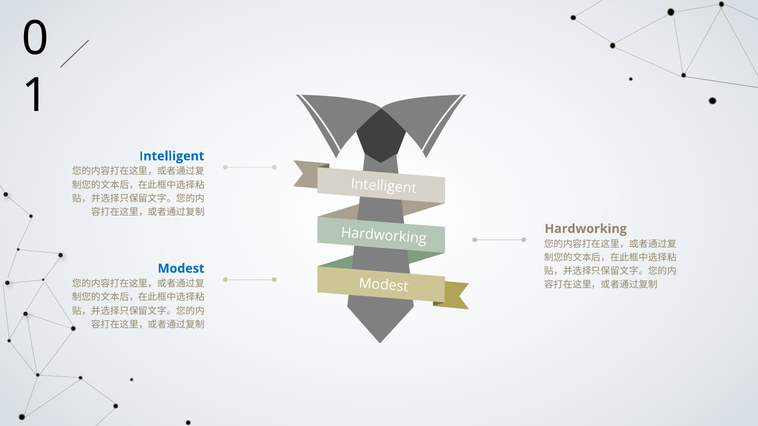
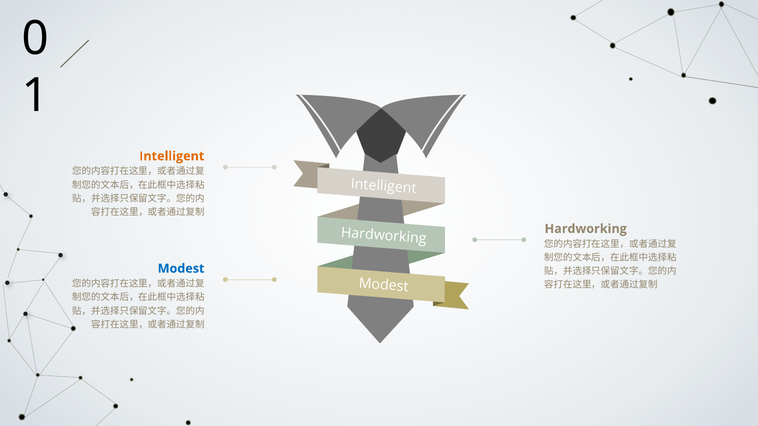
Intelligent at (172, 156) colour: blue -> orange
